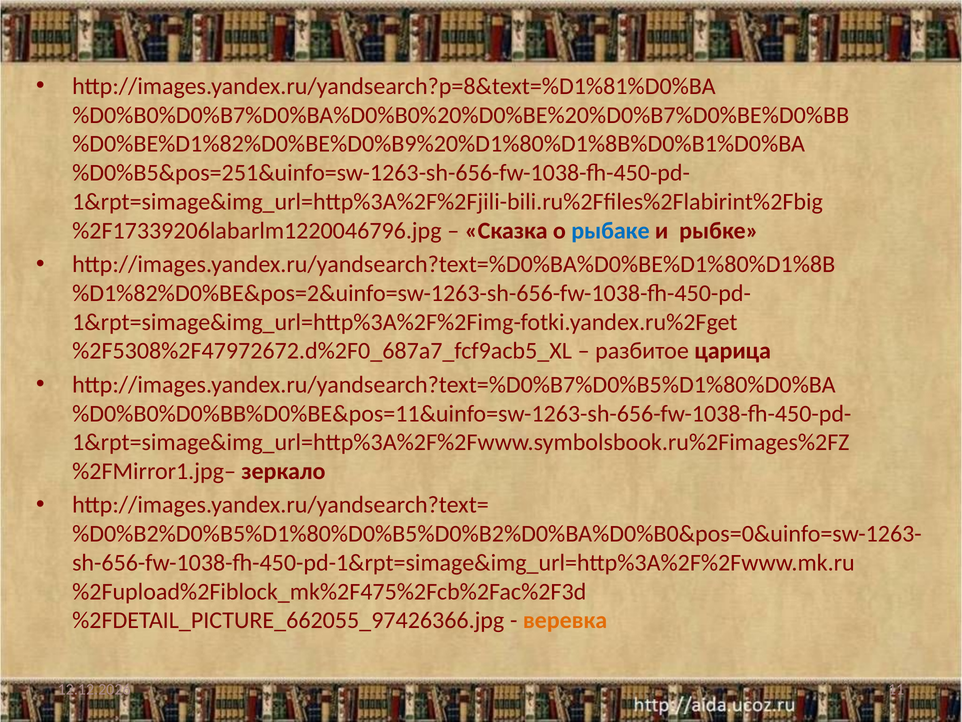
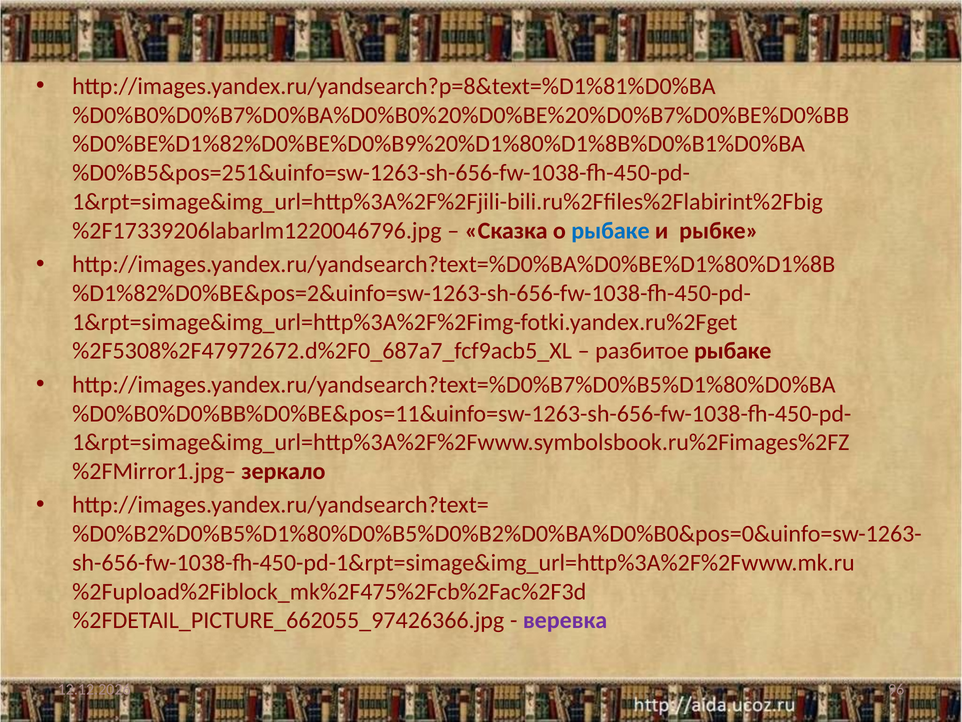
разбитое царица: царица -> рыбаке
веревка colour: orange -> purple
11: 11 -> 96
